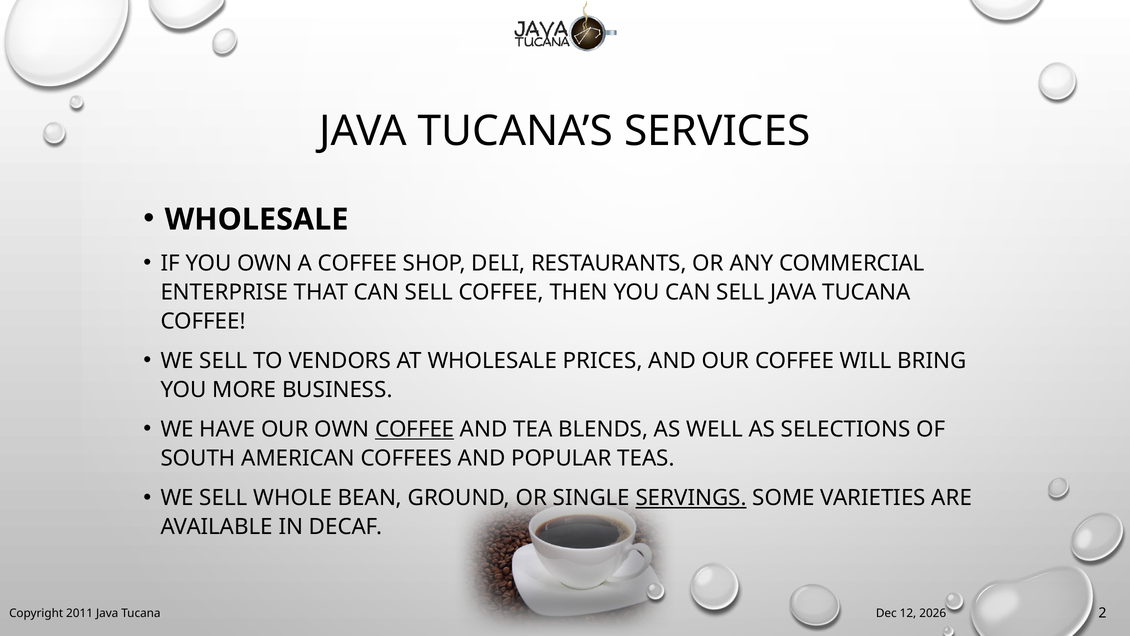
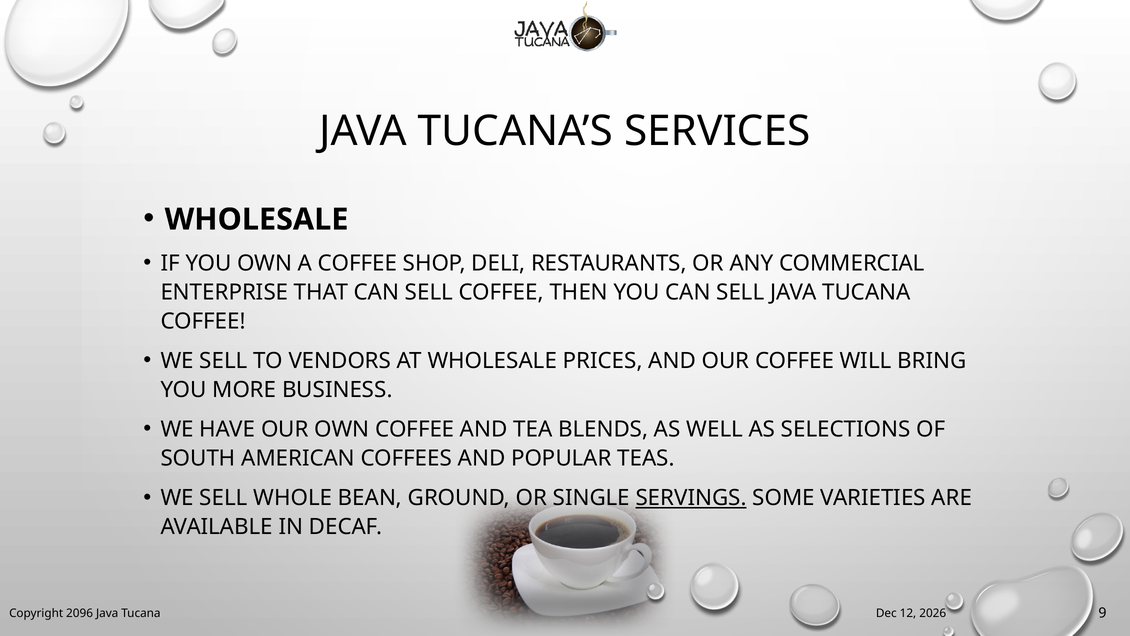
COFFEE at (415, 429) underline: present -> none
2011: 2011 -> 2096
2: 2 -> 9
